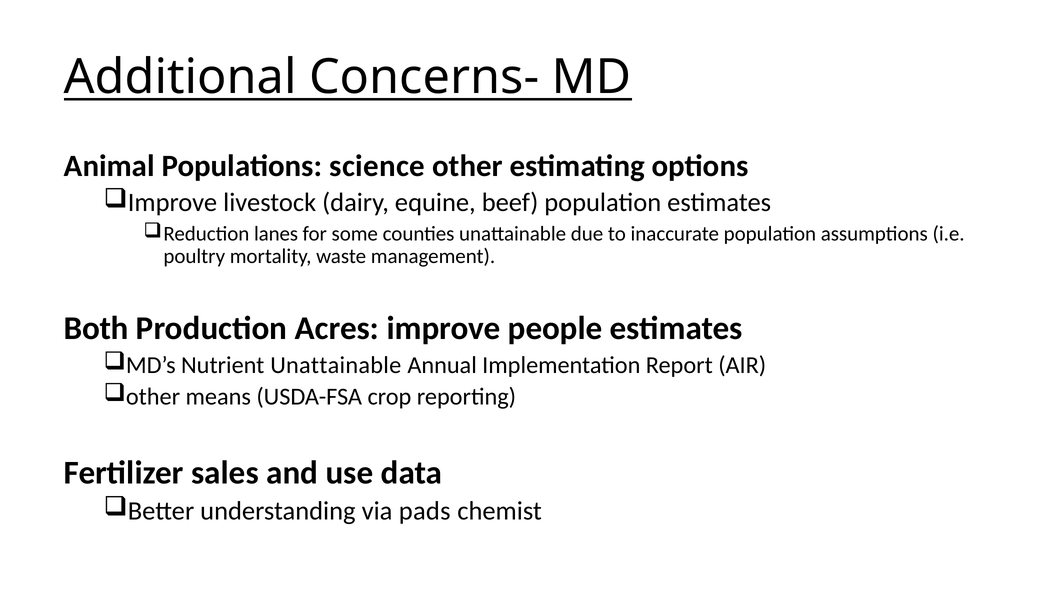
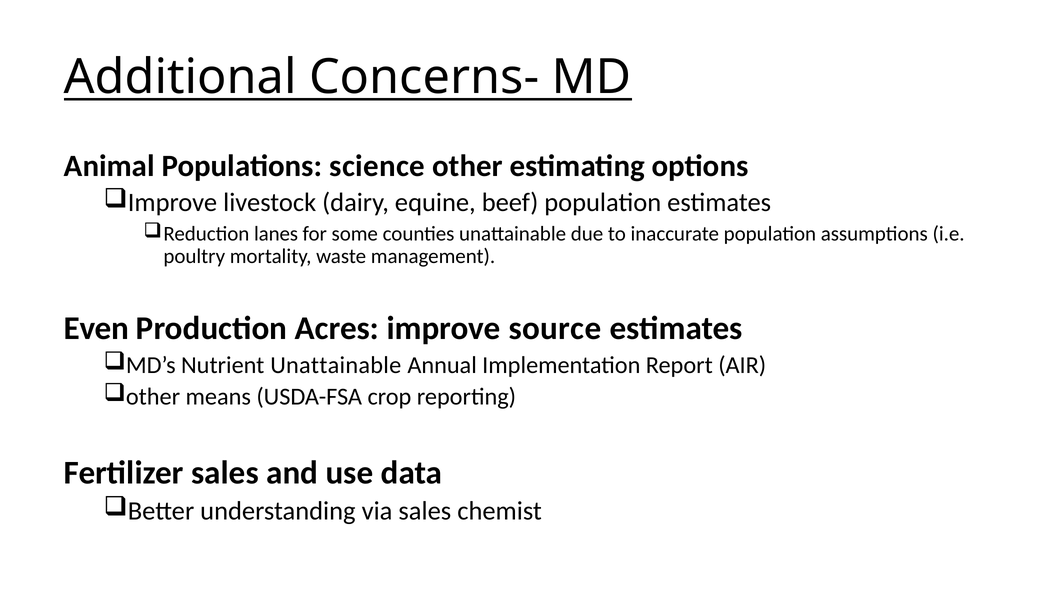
Both: Both -> Even
people: people -> source
via pads: pads -> sales
